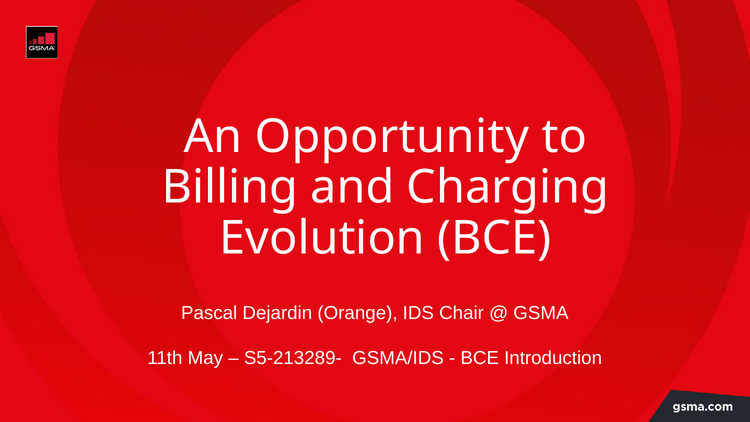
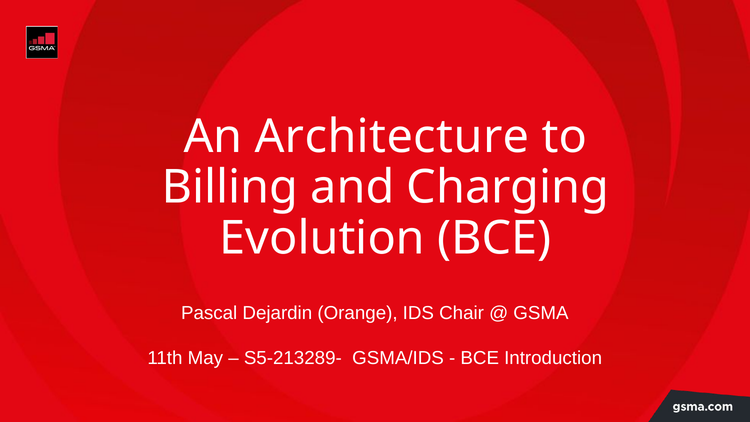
Opportunity: Opportunity -> Architecture
